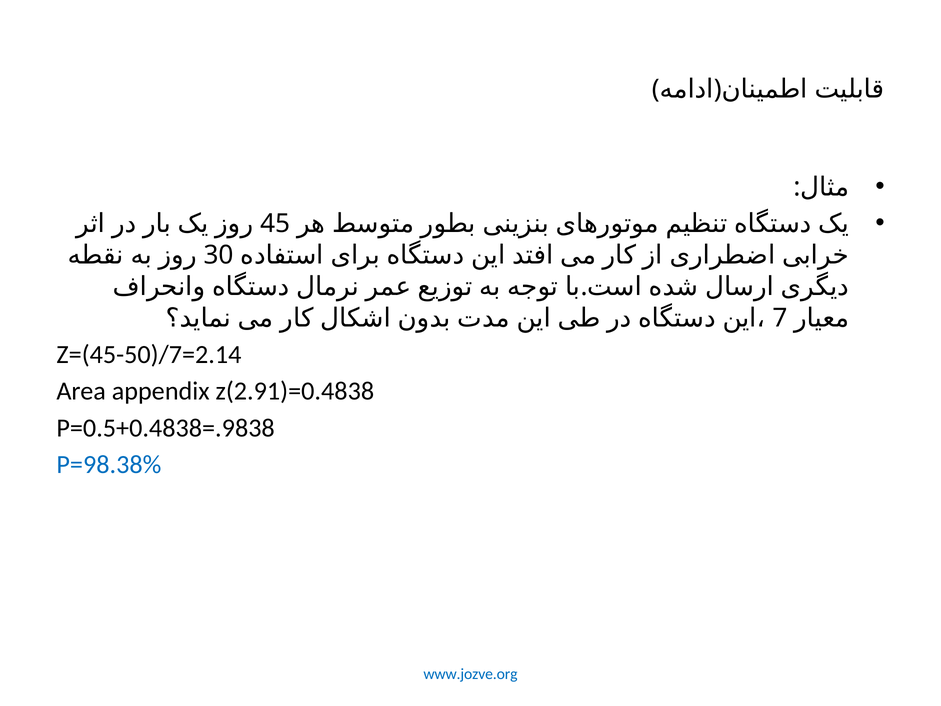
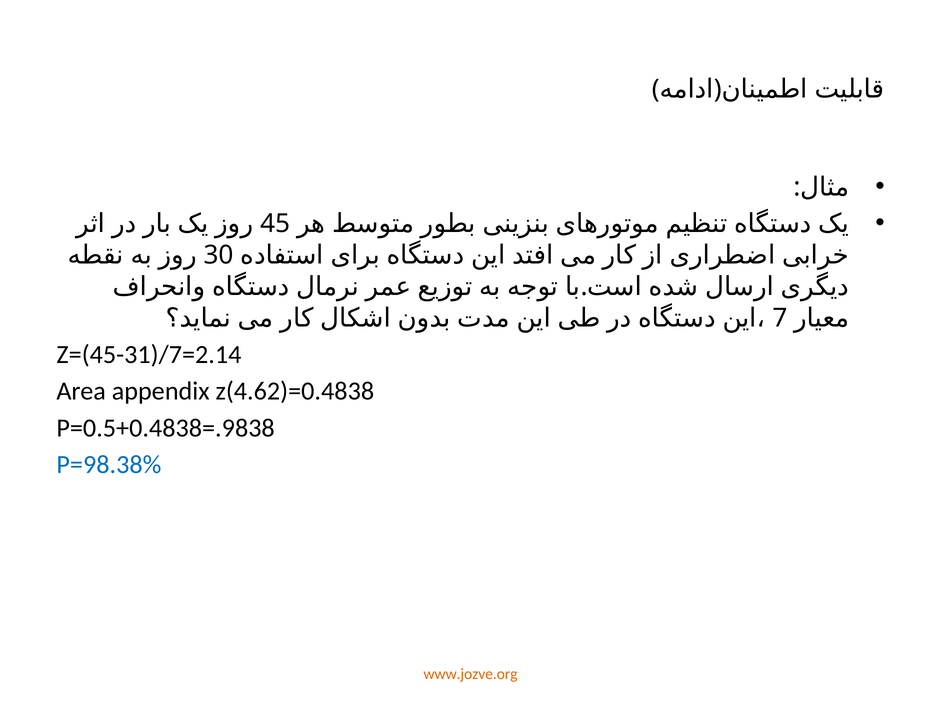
Z=(45-50)/7=2.14: Z=(45-50)/7=2.14 -> Z=(45-31)/7=2.14
z(2.91)=0.4838: z(2.91)=0.4838 -> z(4.62)=0.4838
www.jozve.org colour: blue -> orange
